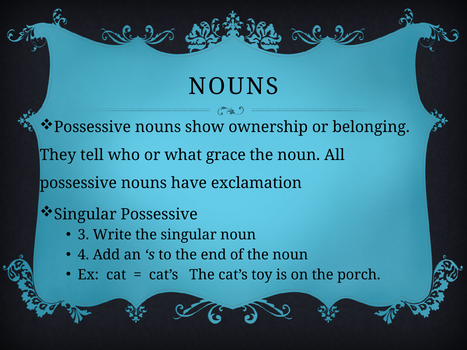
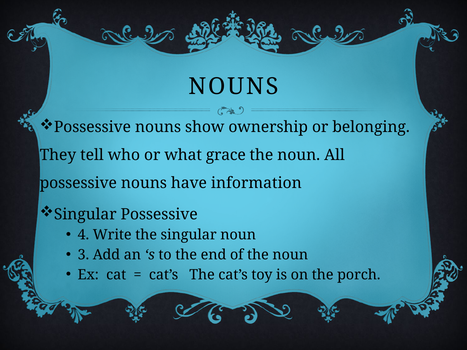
exclamation: exclamation -> information
3: 3 -> 4
4: 4 -> 3
